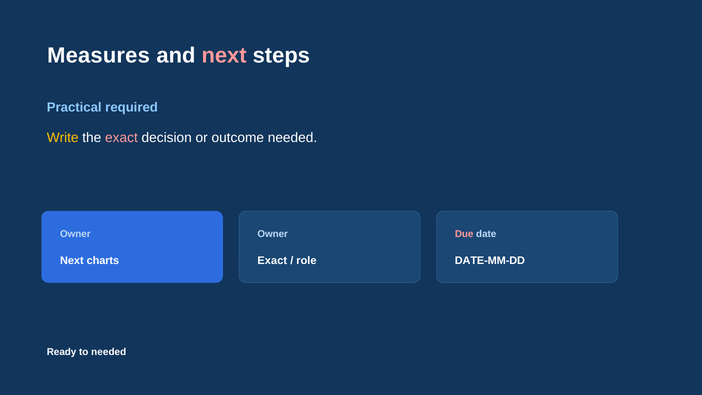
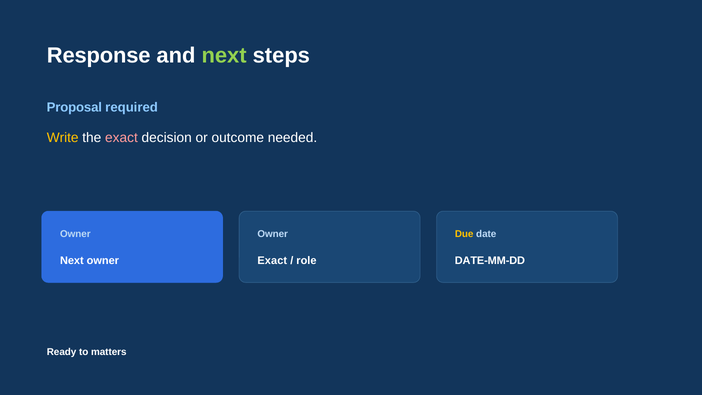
Measures: Measures -> Response
next at (224, 56) colour: pink -> light green
Practical: Practical -> Proposal
Due colour: pink -> yellow
Next charts: charts -> owner
to needed: needed -> matters
